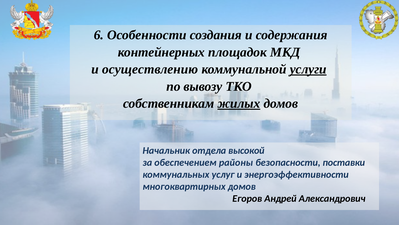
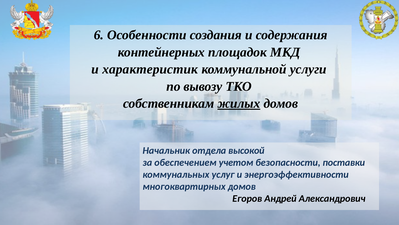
осуществлению: осуществлению -> характеристик
услуги underline: present -> none
районы: районы -> учетом
